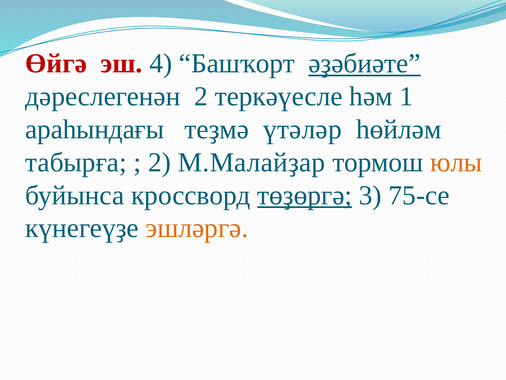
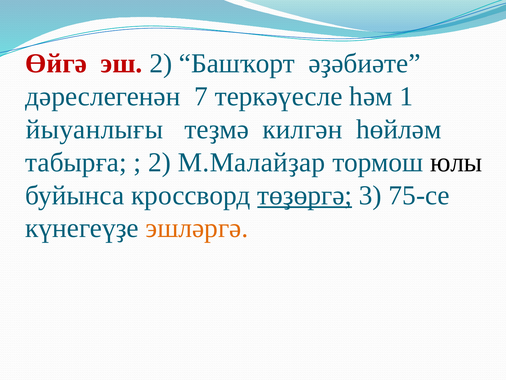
эш 4: 4 -> 2
әҙәбиәте underline: present -> none
дәреслегенән 2: 2 -> 7
араһындағы: араһындағы -> йыуанлығы
үтәләр: үтәләр -> килгән
юлы colour: orange -> black
